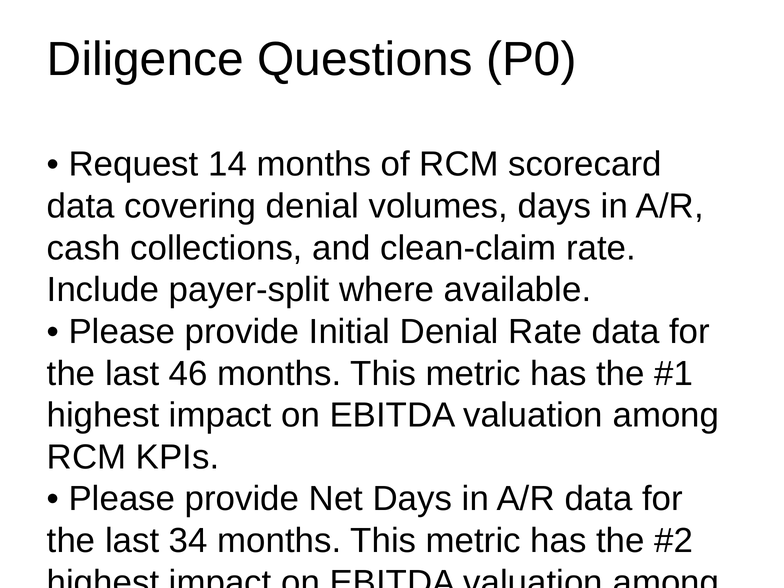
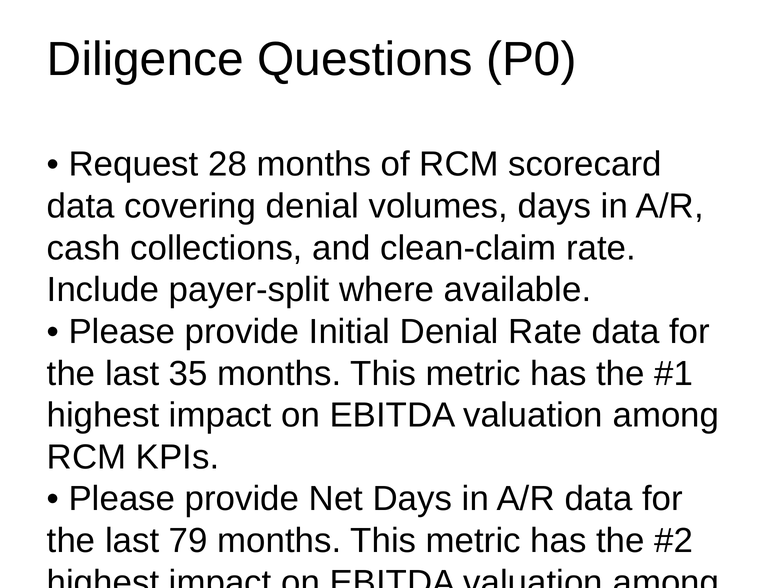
14: 14 -> 28
46: 46 -> 35
34: 34 -> 79
